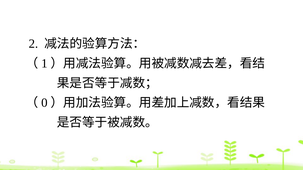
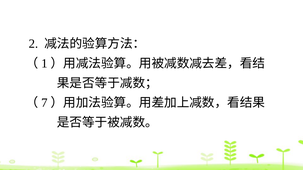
0: 0 -> 7
